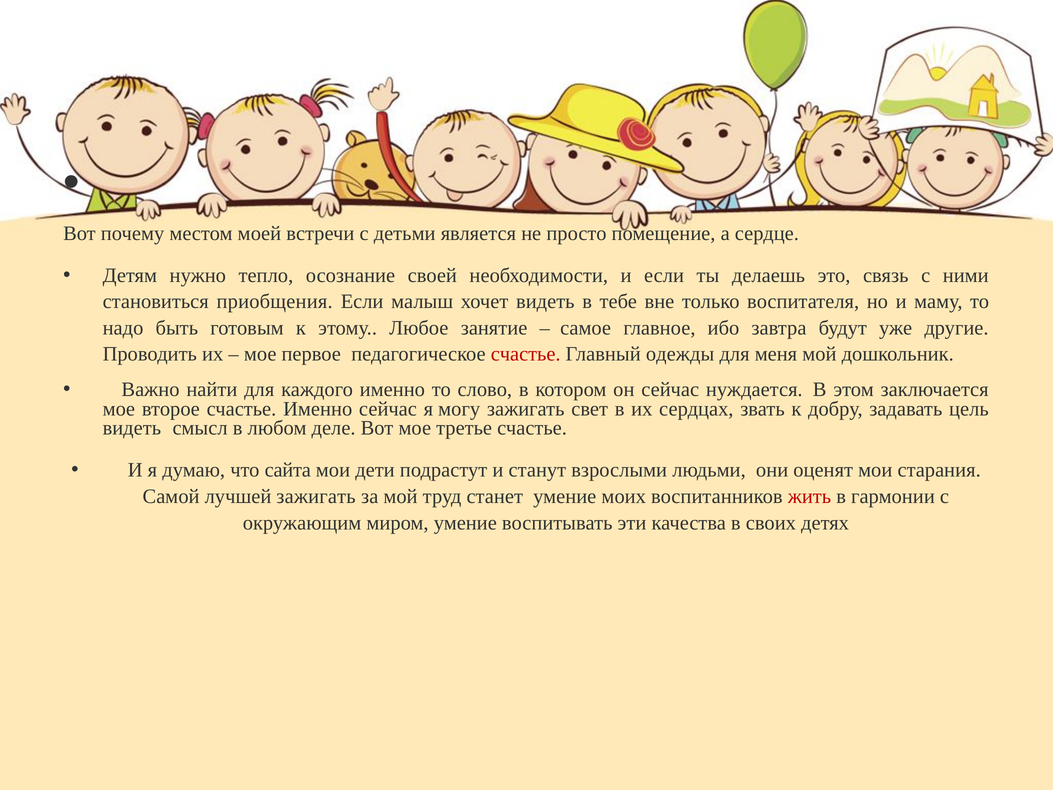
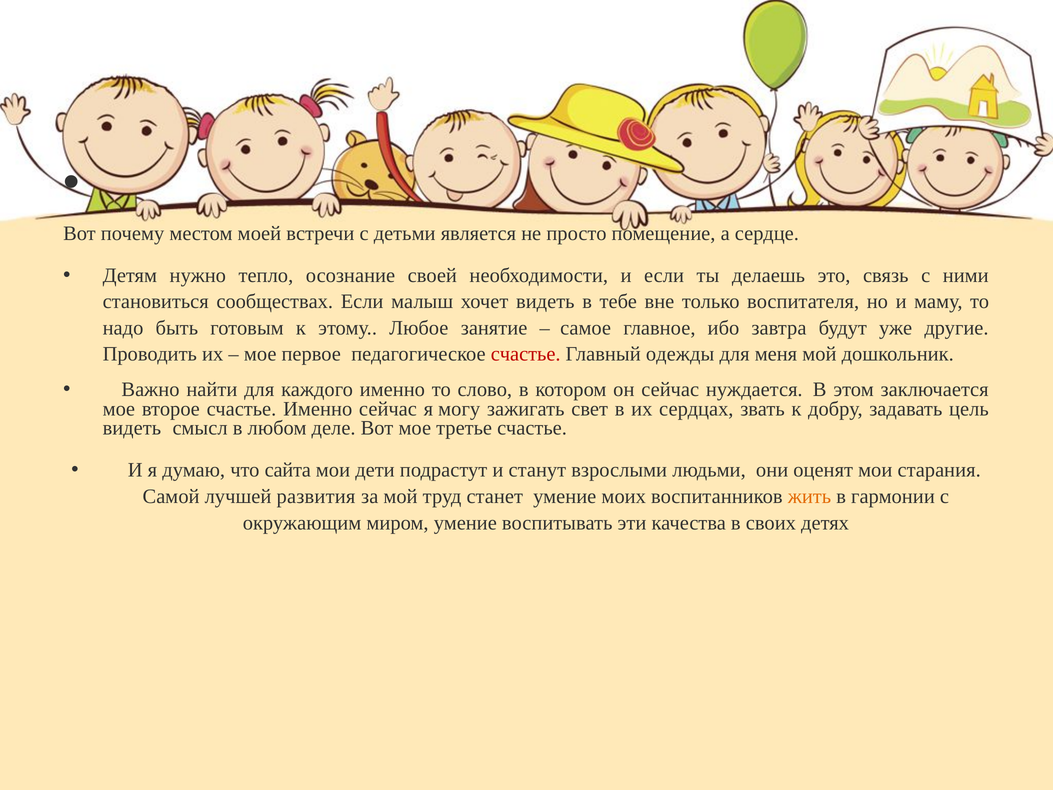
приобщения: приобщения -> сообществах
лучшей зажигать: зажигать -> развития
жить colour: red -> orange
